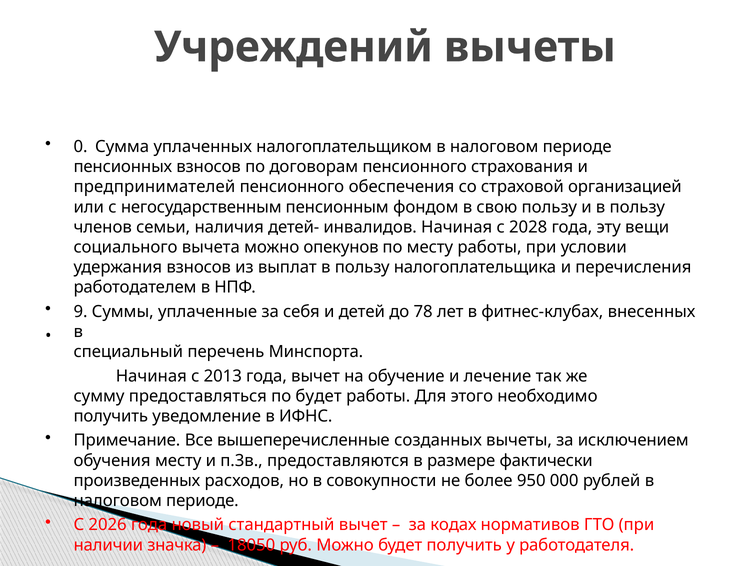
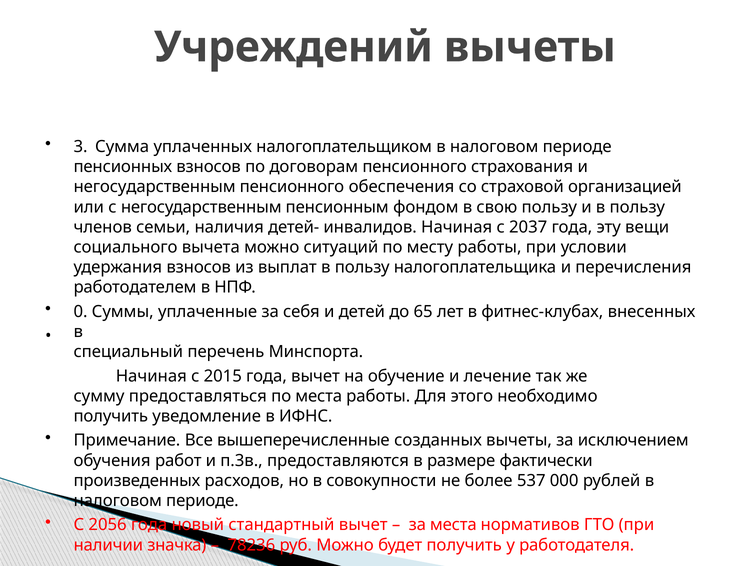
0: 0 -> 3
предпринимателей at (154, 187): предпринимателей -> негосударственным
2028: 2028 -> 2037
опекунов: опекунов -> ситуаций
9: 9 -> 0
78: 78 -> 65
2013: 2013 -> 2015
по будет: будет -> места
обучения месту: месту -> работ
950: 950 -> 537
2026: 2026 -> 2056
за кодах: кодах -> места
18050: 18050 -> 78236
